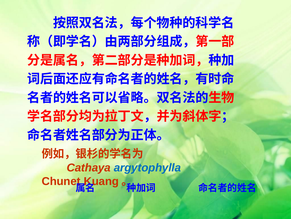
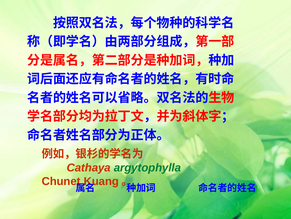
argytophylla colour: blue -> green
